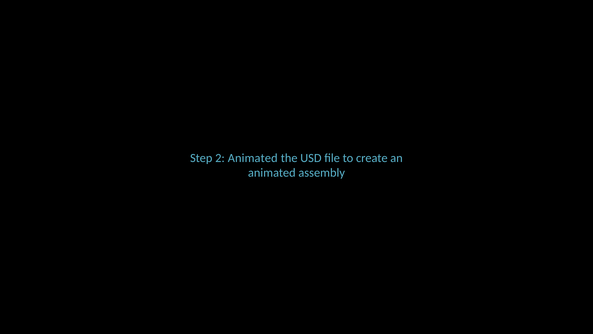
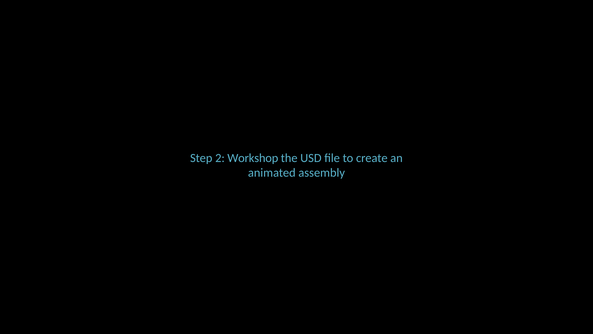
2 Animated: Animated -> Workshop
